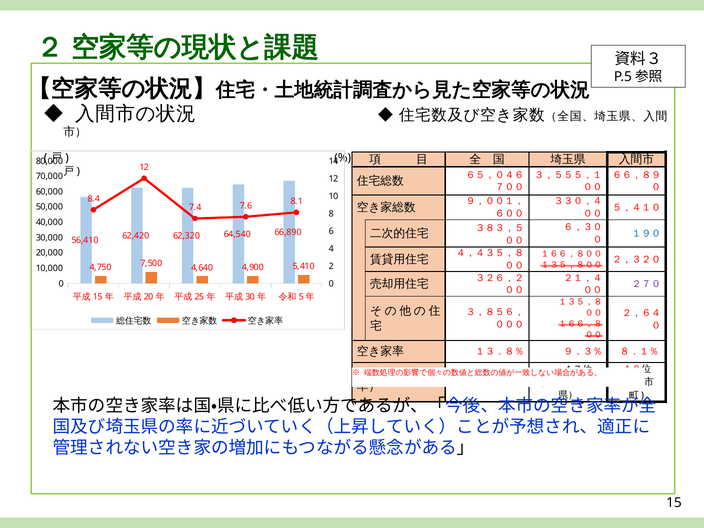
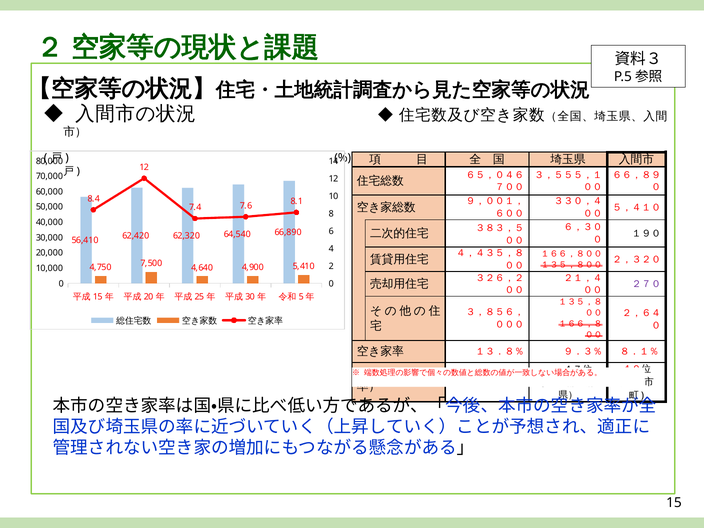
１９０ colour: blue -> black
